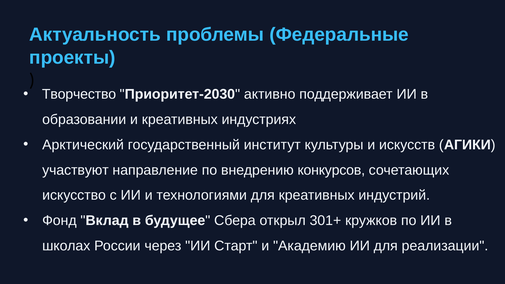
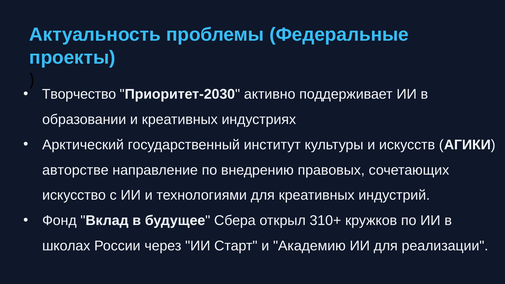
участвуют: участвуют -> авторстве
конкурсов: конкурсов -> правовых
301+: 301+ -> 310+
